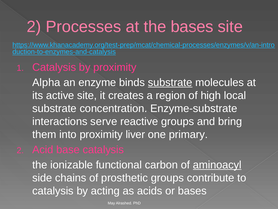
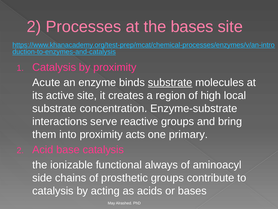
Alpha: Alpha -> Acute
liver: liver -> acts
carbon: carbon -> always
aminoacyl underline: present -> none
